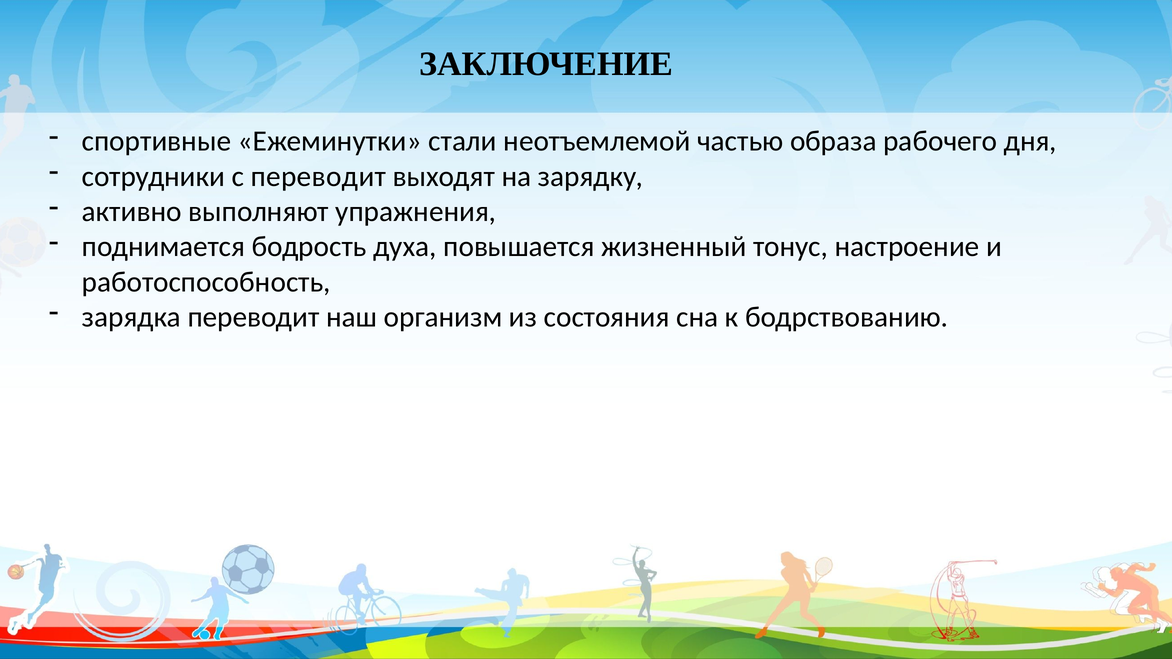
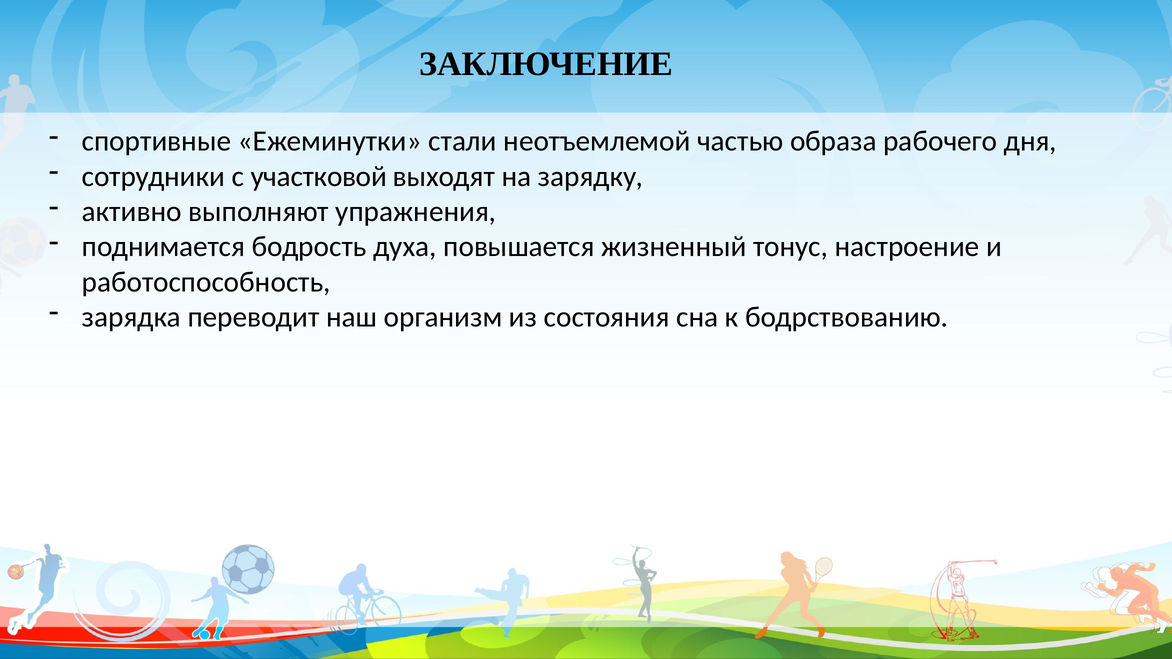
с переводит: переводит -> участковой
